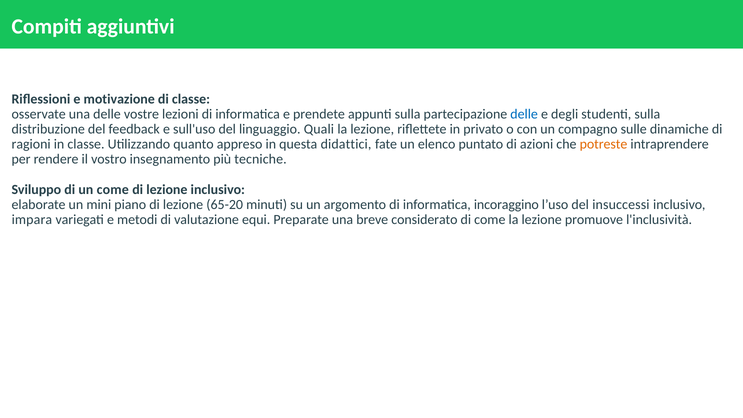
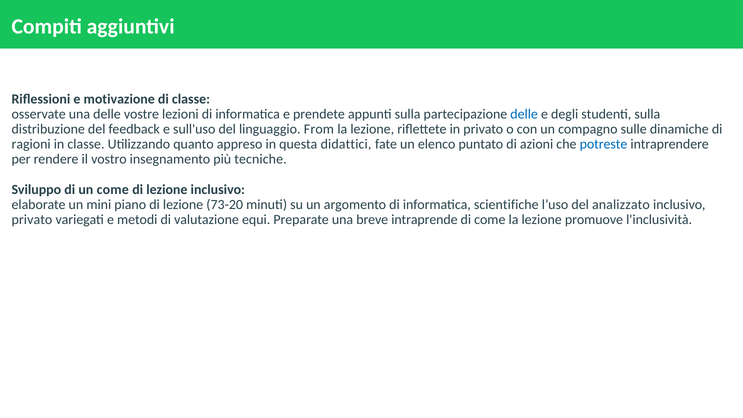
Quali: Quali -> From
potreste colour: orange -> blue
65-20: 65-20 -> 73-20
incoraggino: incoraggino -> scientifiche
insuccessi: insuccessi -> analizzato
impara at (32, 220): impara -> privato
considerato: considerato -> intraprende
